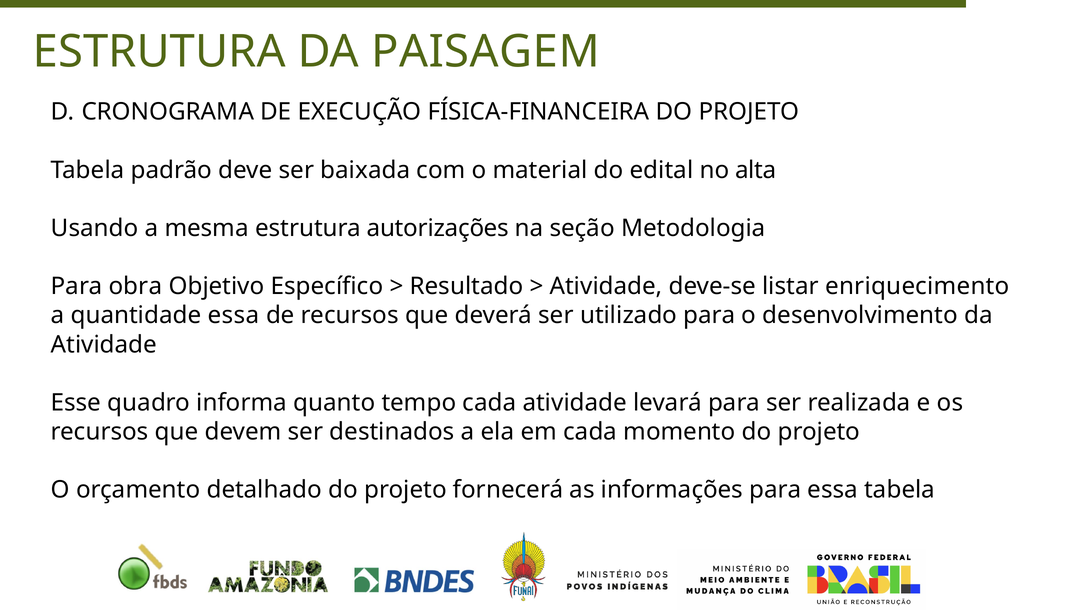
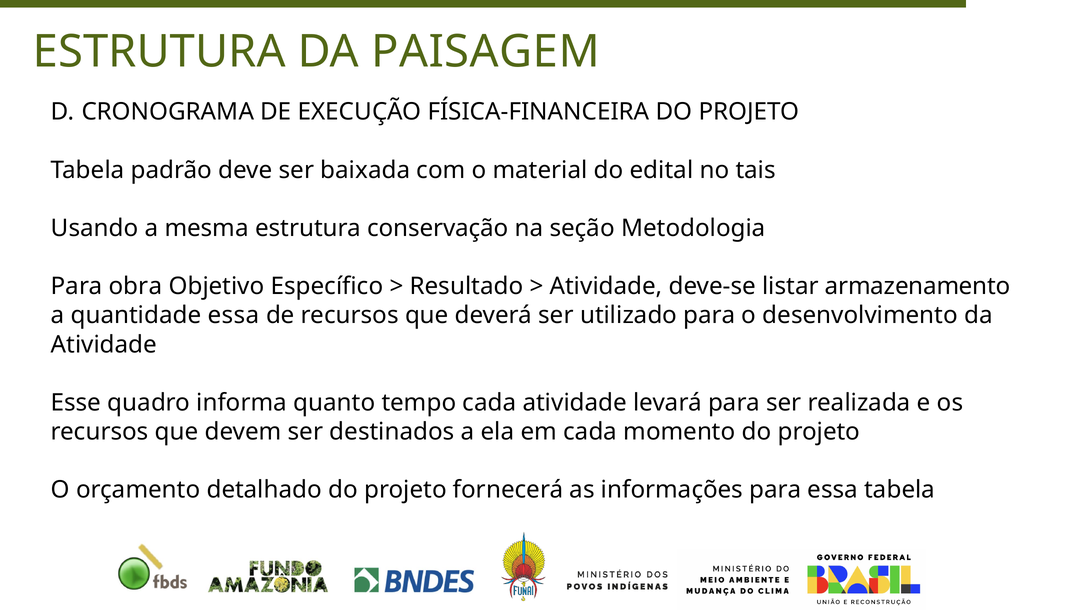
alta: alta -> tais
autorizações: autorizações -> conservação
enriquecimento: enriquecimento -> armazenamento
